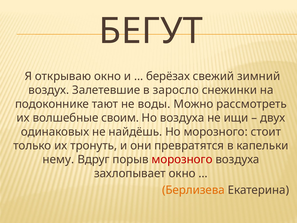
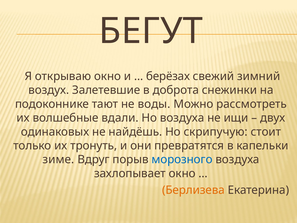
заросло: заросло -> доброта
своим: своим -> вдали
Но морозного: морозного -> скрипучую
нему: нему -> зиме
морозного at (182, 159) colour: red -> blue
